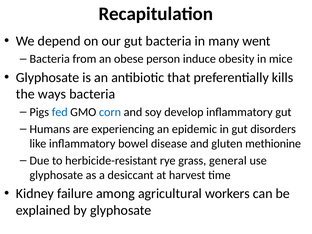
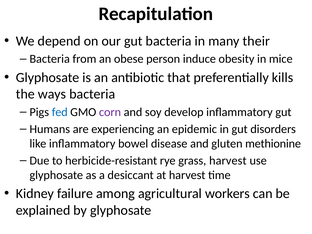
went: went -> their
corn colour: blue -> purple
grass general: general -> harvest
